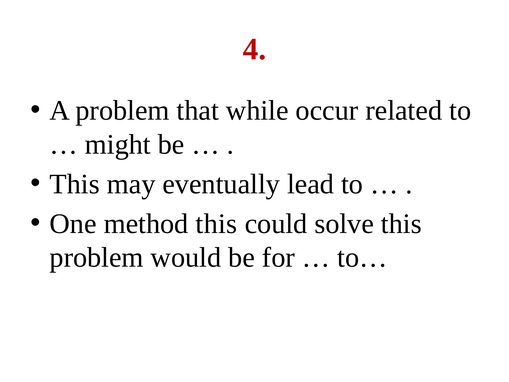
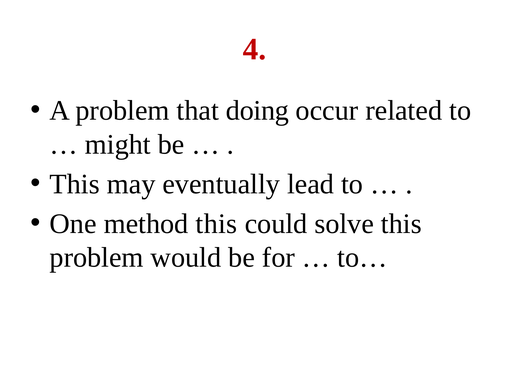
while: while -> doing
